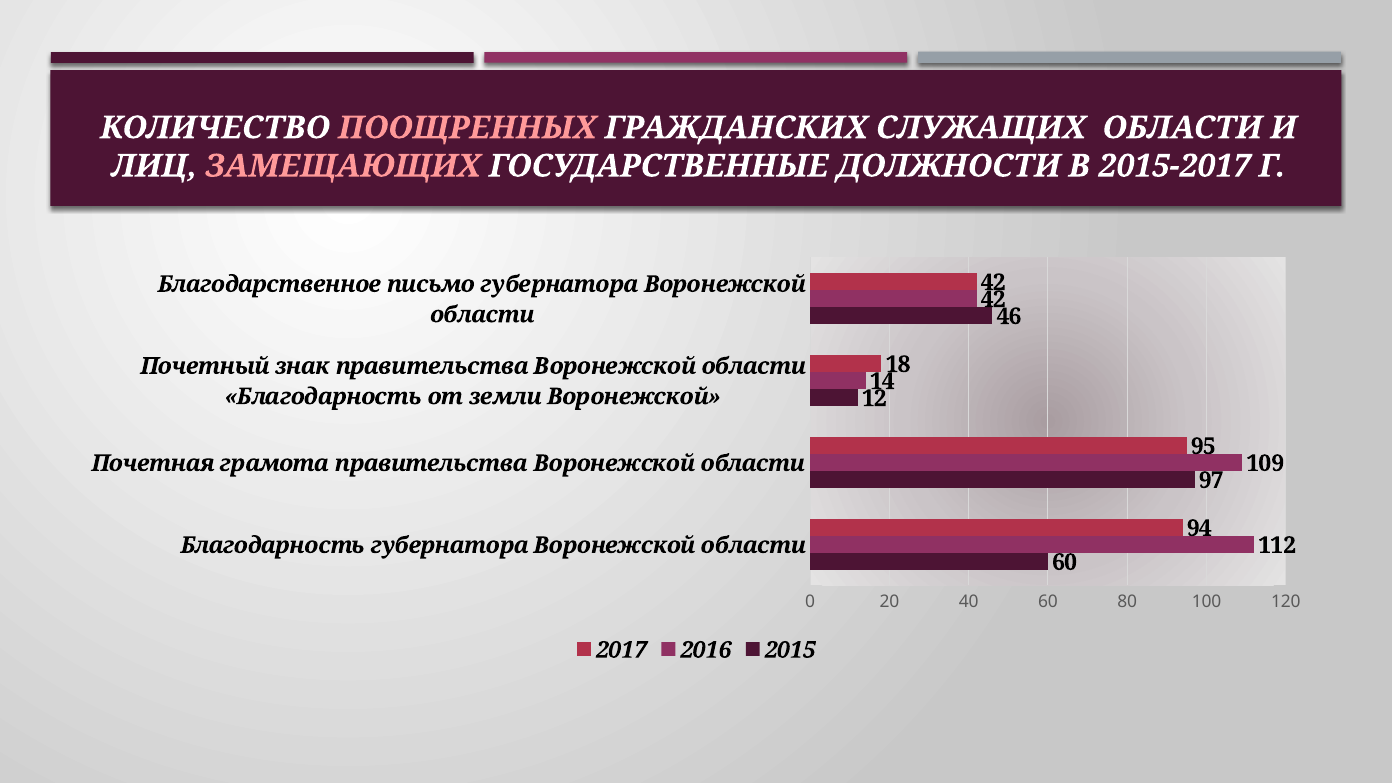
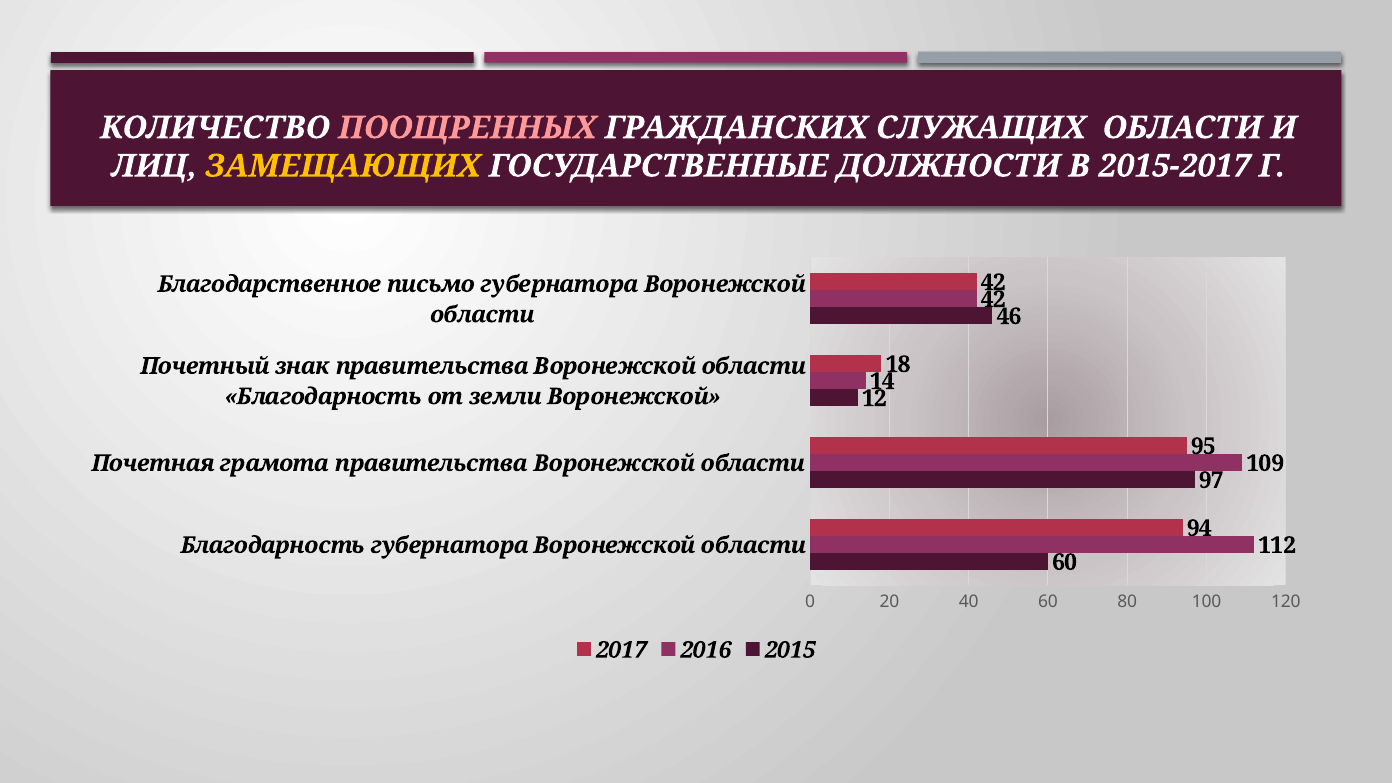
ЗАМЕЩАЮЩИХ colour: pink -> yellow
